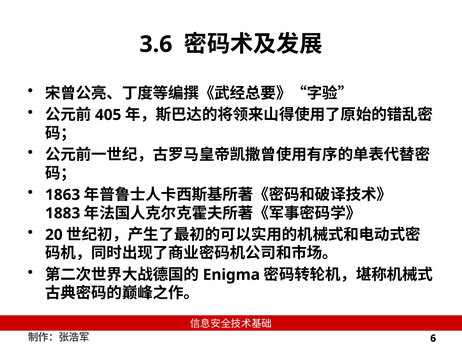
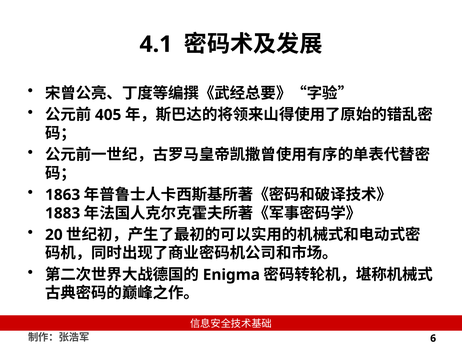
3.6: 3.6 -> 4.1
